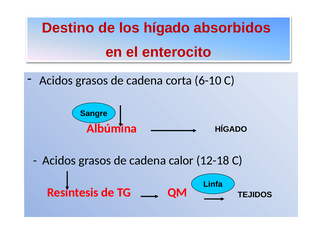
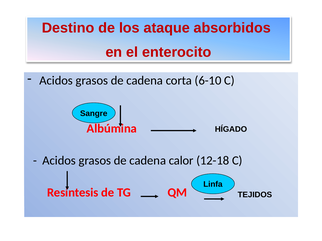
los hígado: hígado -> ataque
